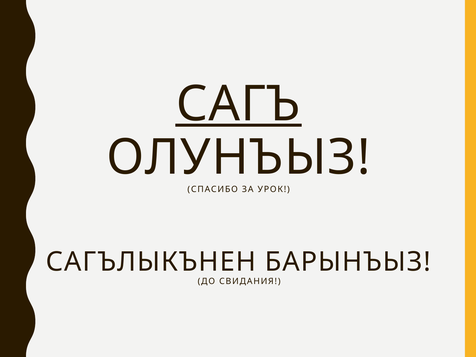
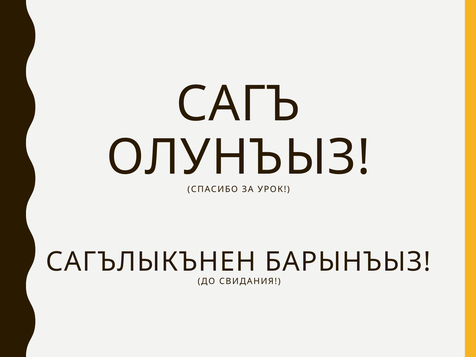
САГЪ underline: present -> none
